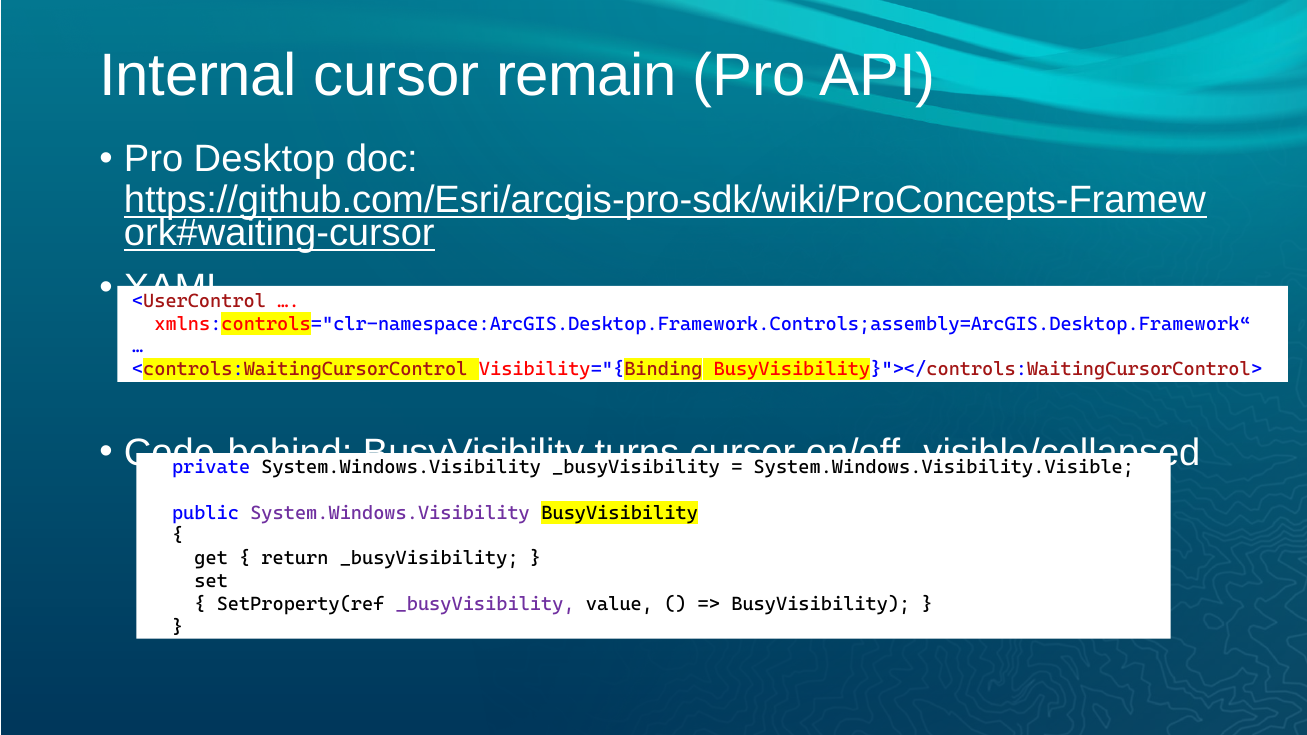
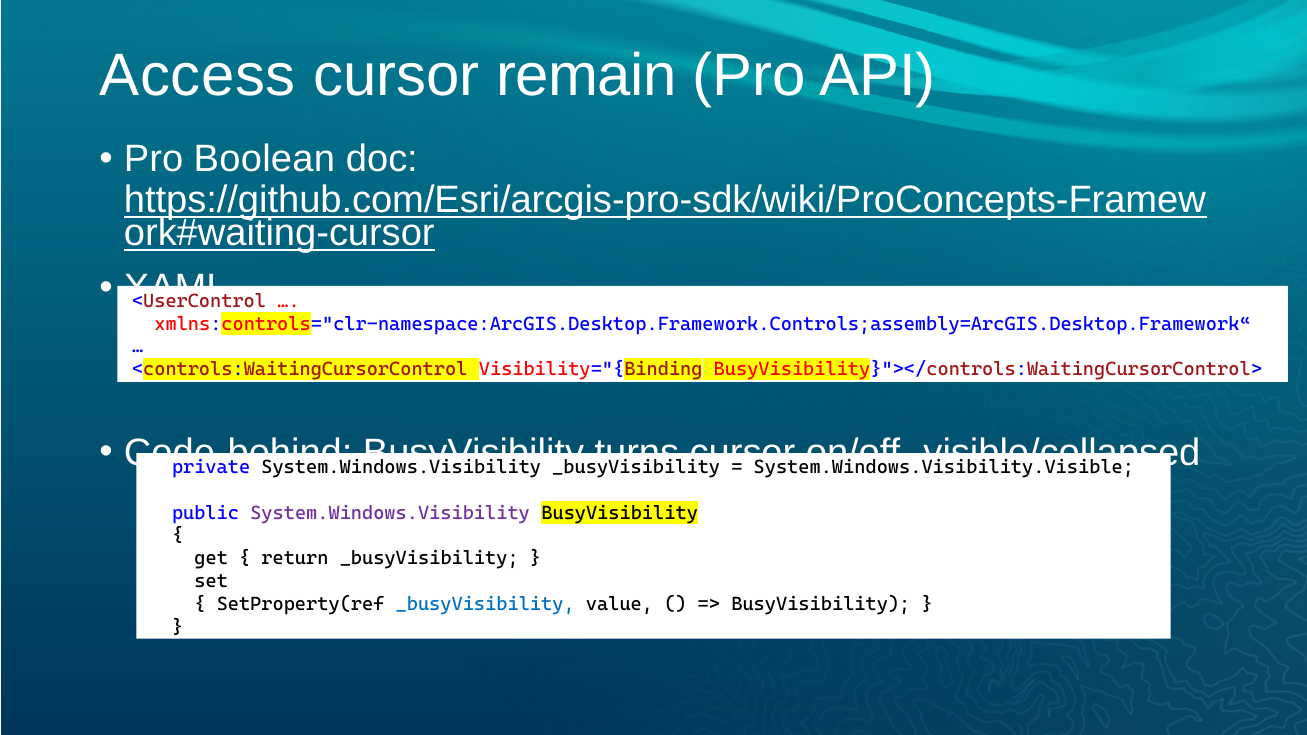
Internal: Internal -> Access
Desktop: Desktop -> Boolean
_busyVisibility at (485, 604) colour: purple -> blue
